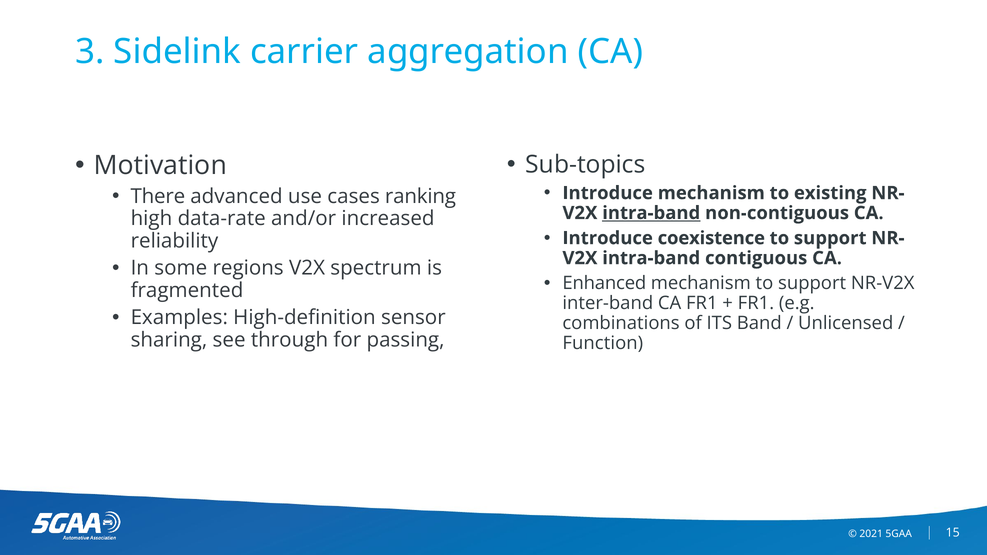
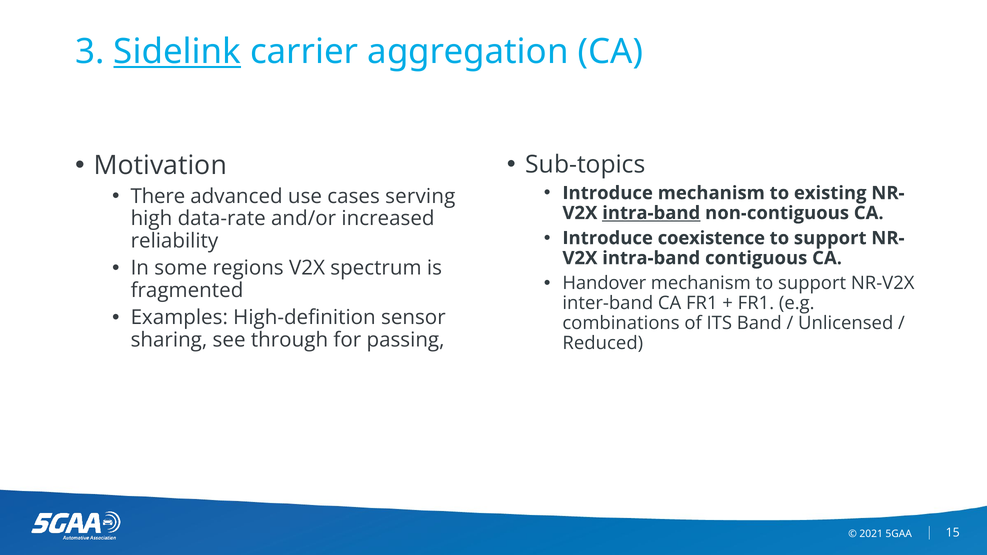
Sidelink underline: none -> present
ranking: ranking -> serving
Enhanced: Enhanced -> Handover
Function: Function -> Reduced
